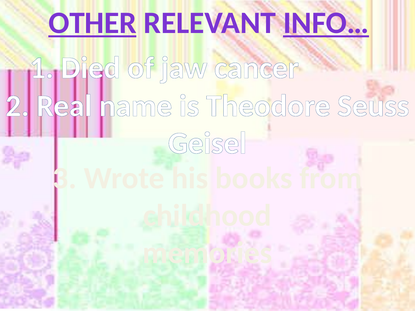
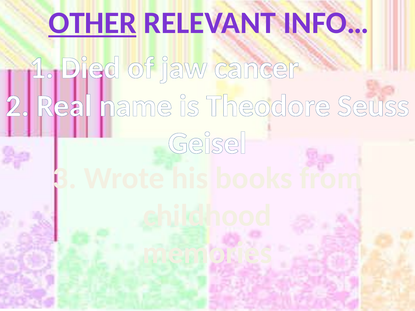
INFO… underline: present -> none
